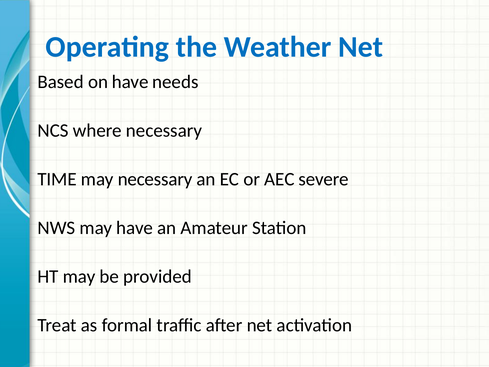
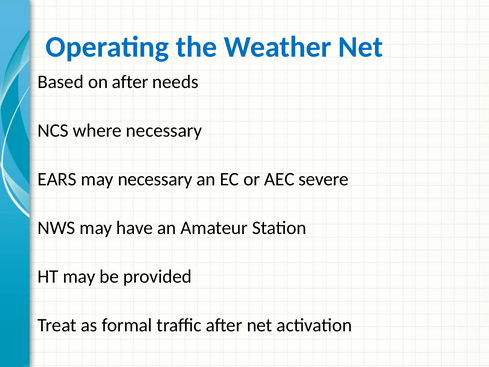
on have: have -> after
TIME: TIME -> EARS
